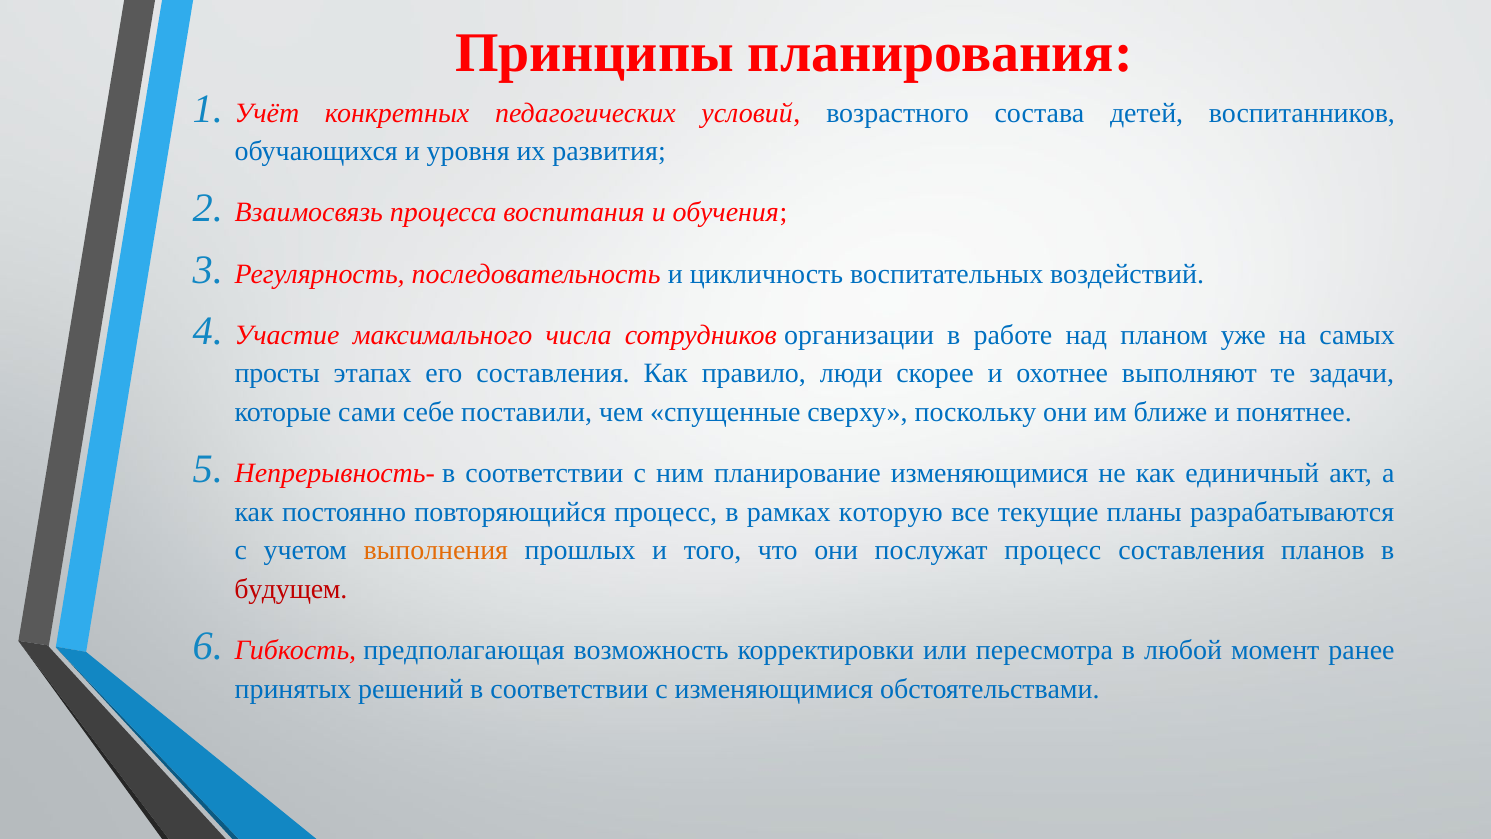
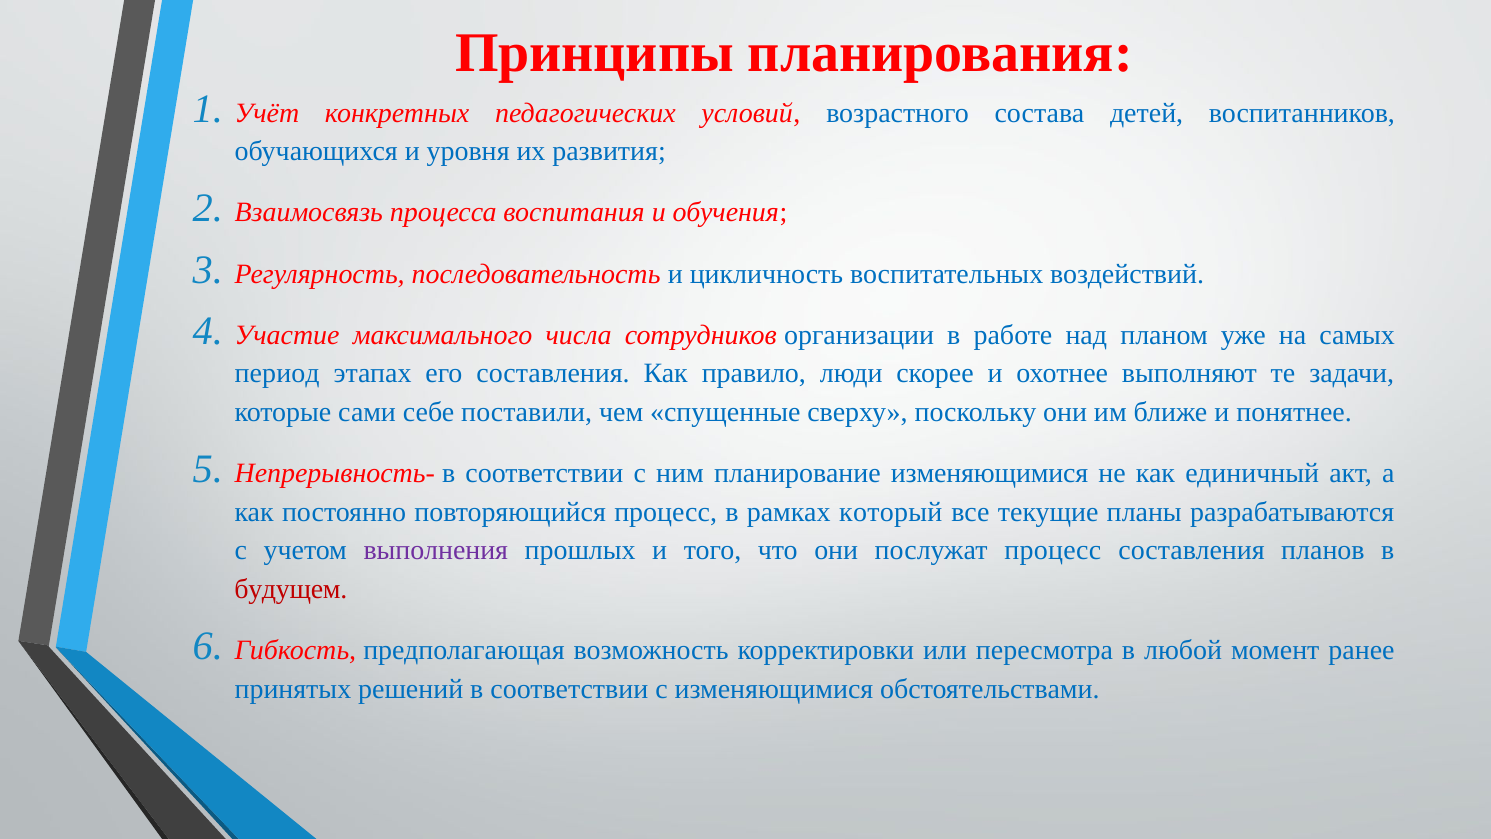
просты: просты -> период
которую: которую -> который
выполнения colour: orange -> purple
